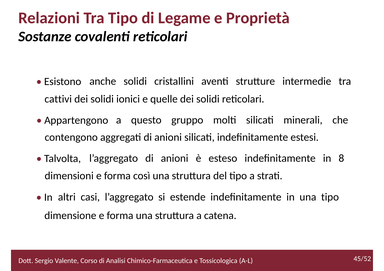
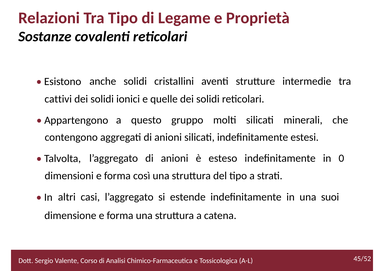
8: 8 -> 0
una tipo: tipo -> suoi
